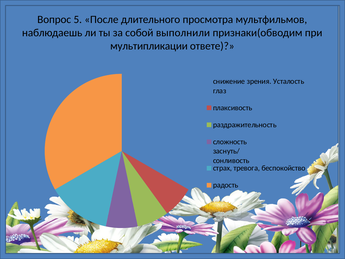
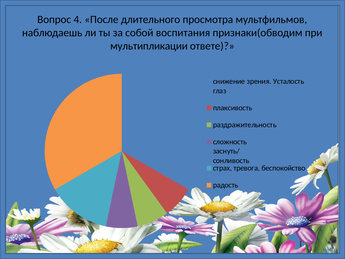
5: 5 -> 4
выполнили: выполнили -> воспитания
